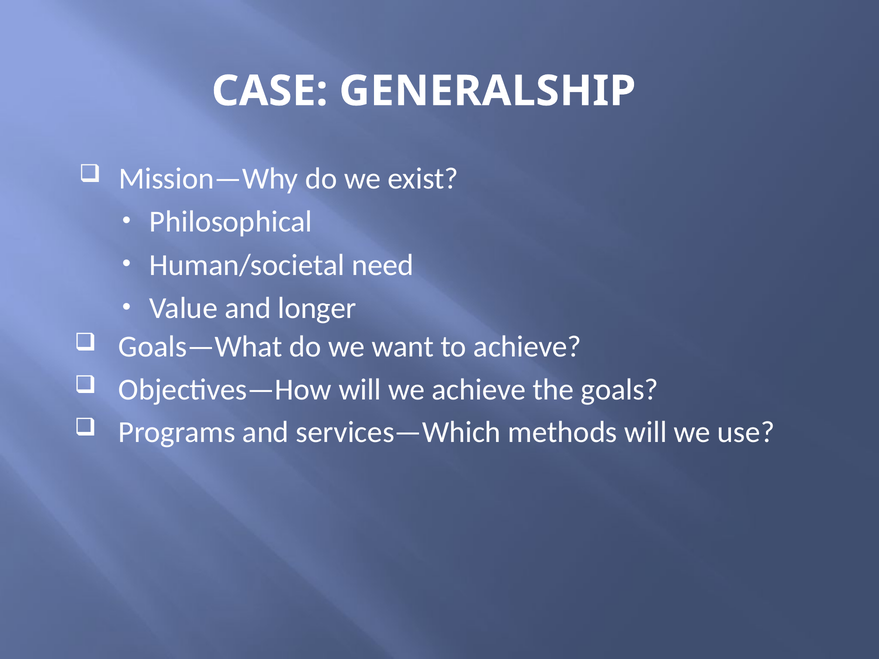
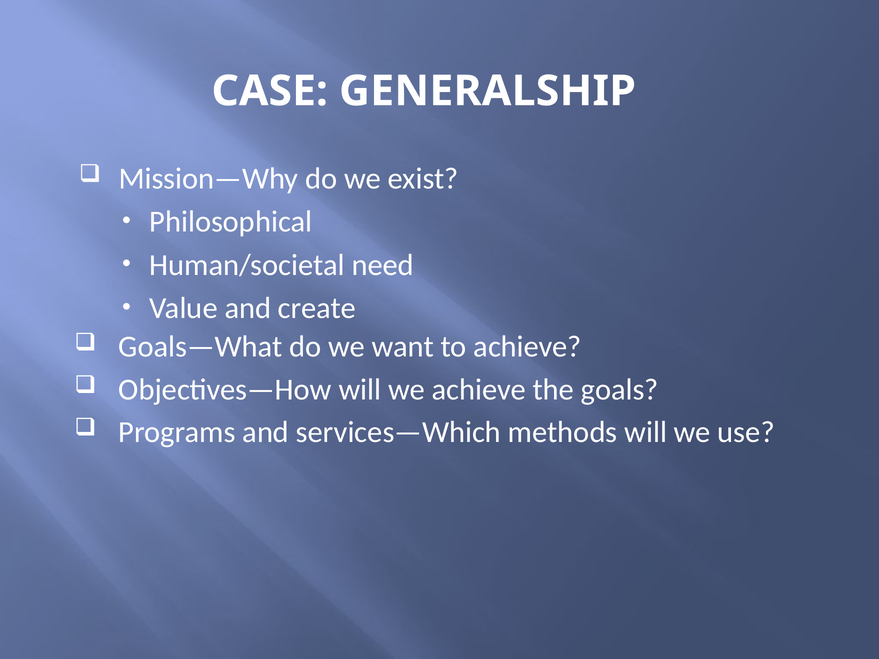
longer: longer -> create
